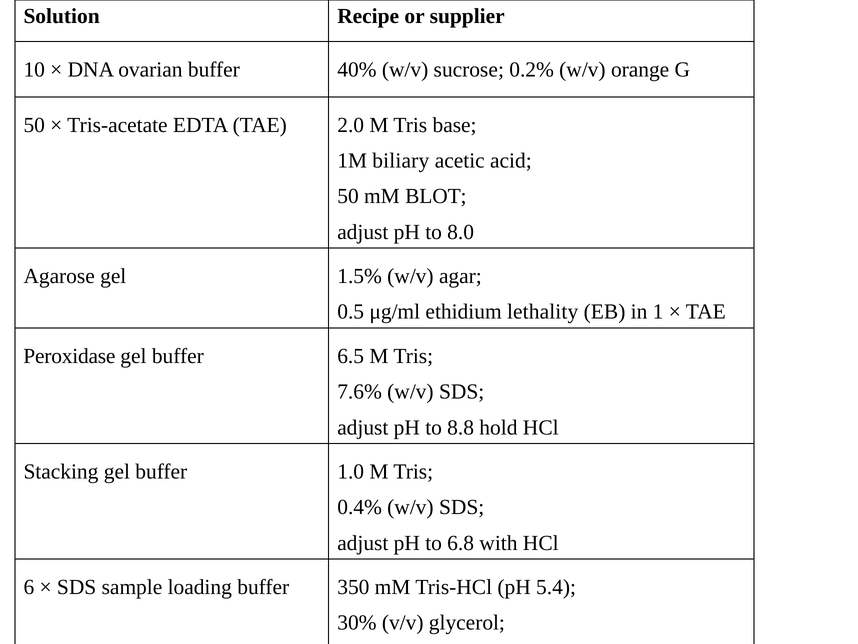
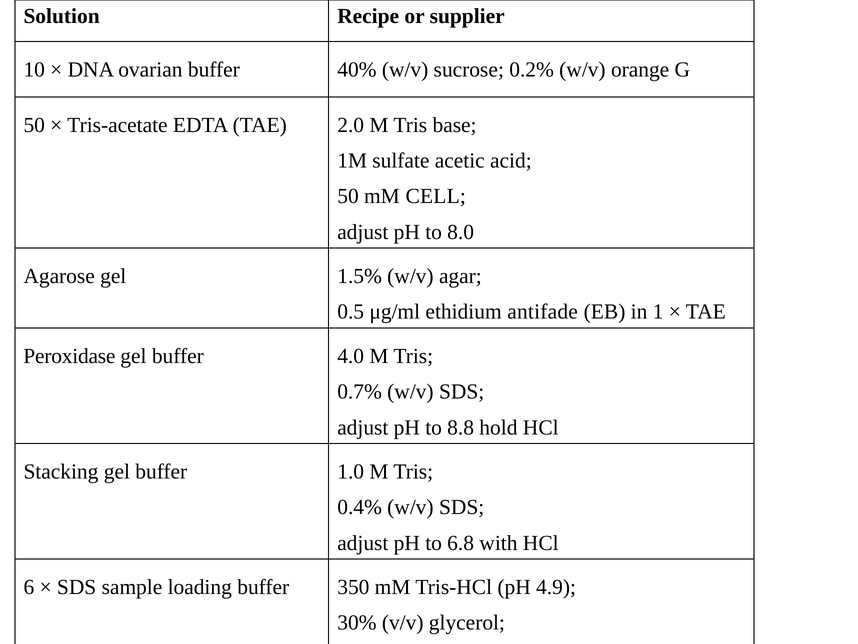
biliary: biliary -> sulfate
BLOT: BLOT -> CELL
lethality: lethality -> antifade
6.5: 6.5 -> 4.0
7.6%: 7.6% -> 0.7%
5.4: 5.4 -> 4.9
